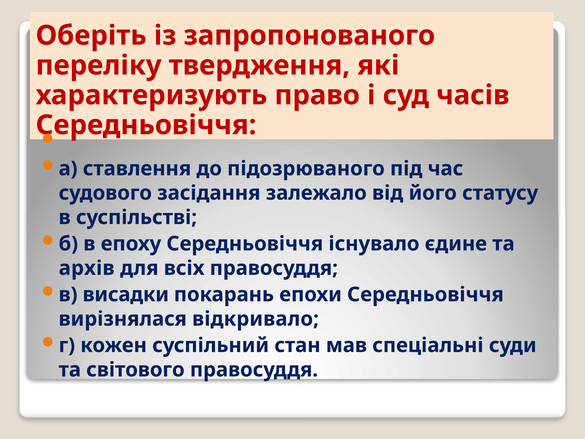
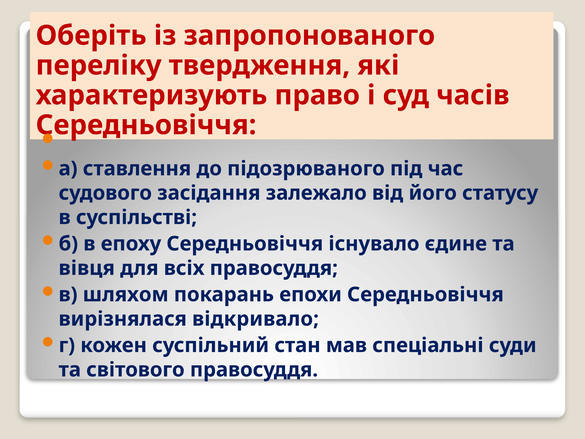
архів: архів -> вівця
висадки: висадки -> шляхом
